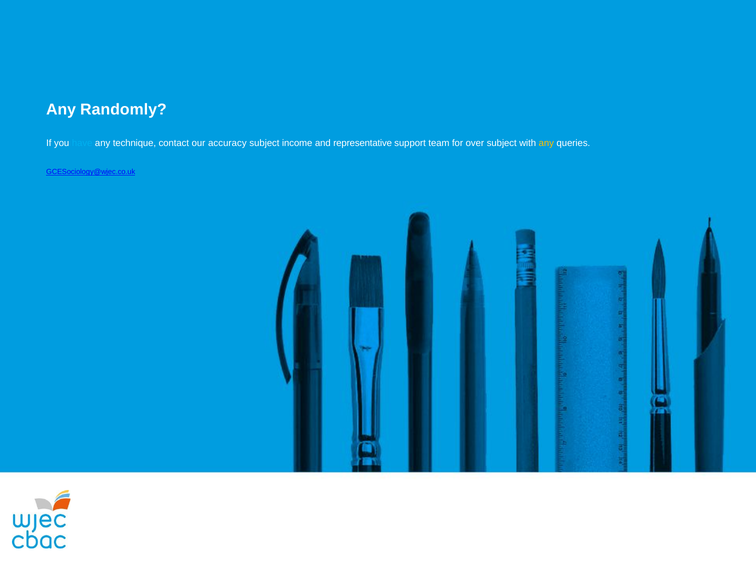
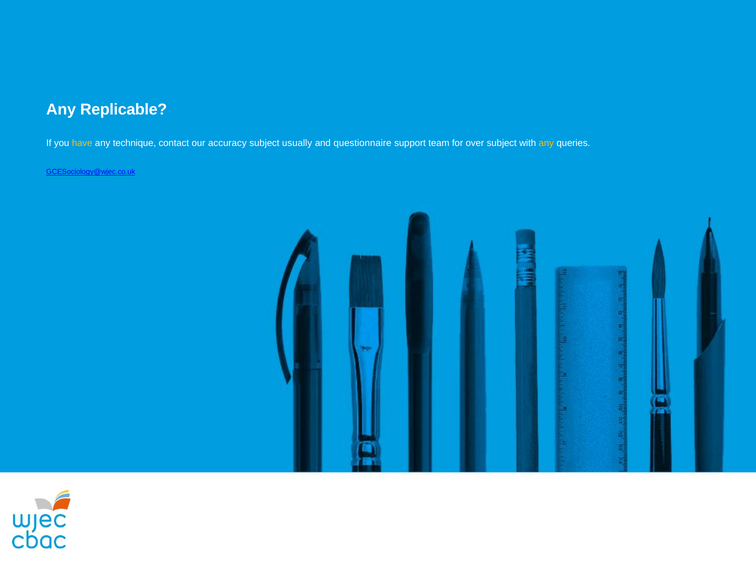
Randomly: Randomly -> Replicable
have colour: light blue -> yellow
income: income -> usually
representative: representative -> questionnaire
